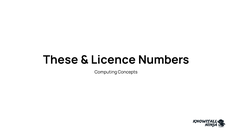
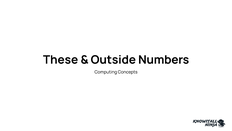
Licence: Licence -> Outside
